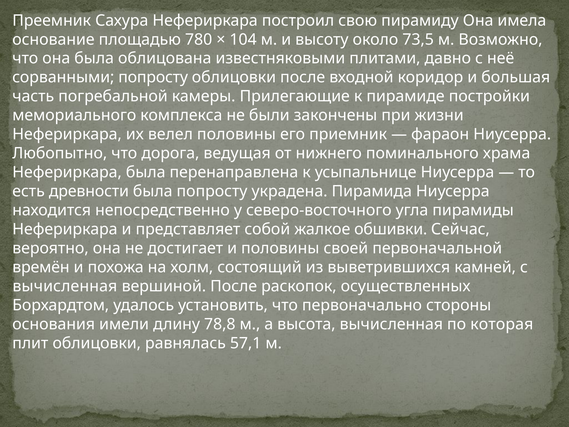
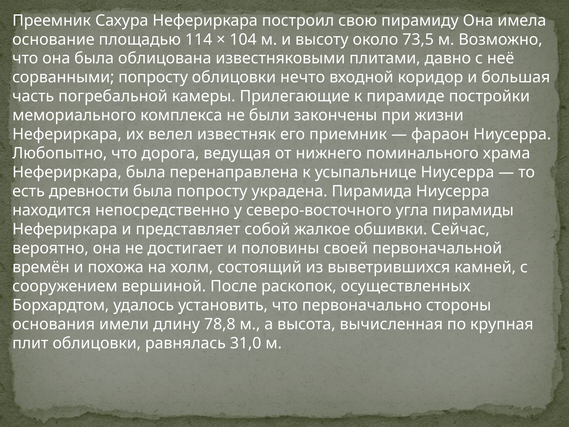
780: 780 -> 114
облицовки после: после -> нечто
велел половины: половины -> известняк
вычисленная at (65, 286): вычисленная -> сооружением
которая: которая -> крупная
57,1: 57,1 -> 31,0
